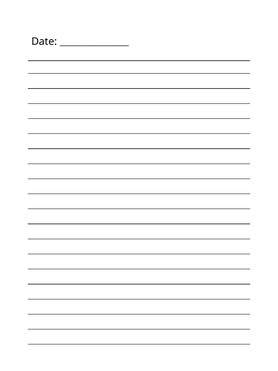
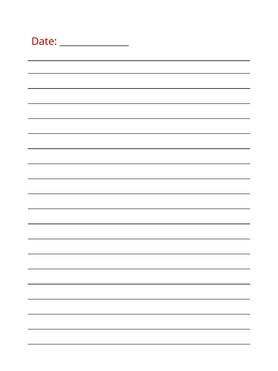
Date colour: black -> red
